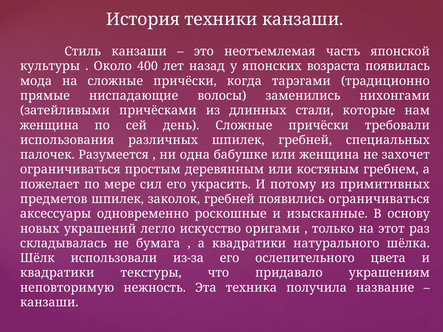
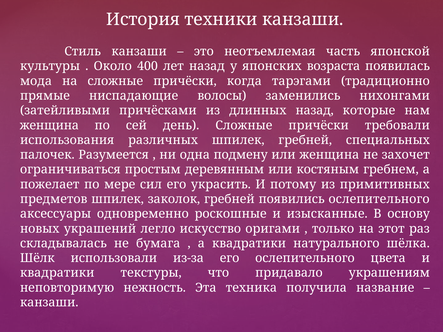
длинных стали: стали -> назад
бабушке: бабушке -> подмену
появились ограничиваться: ограничиваться -> ослепительного
